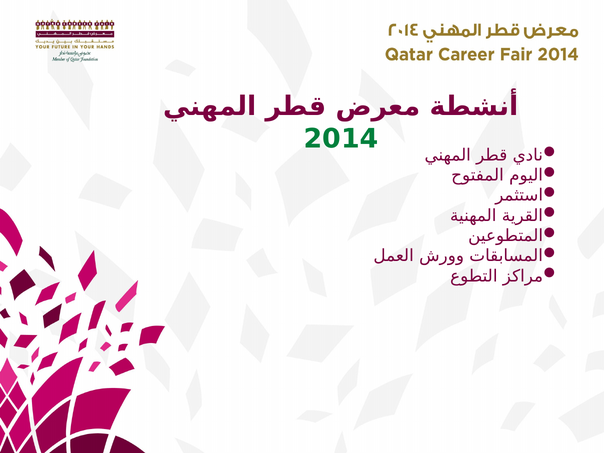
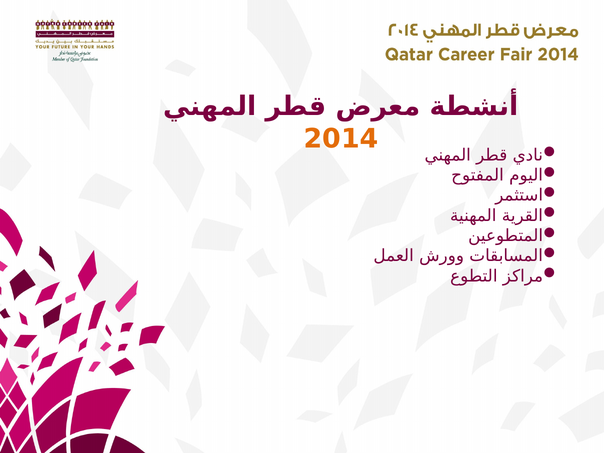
2014 colour: green -> orange
